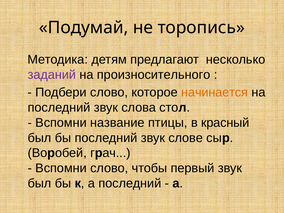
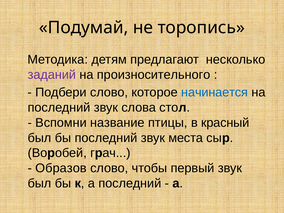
начинается colour: orange -> blue
слове: слове -> места
Вспомни at (61, 168): Вспомни -> Образов
